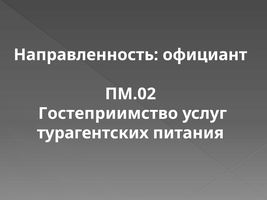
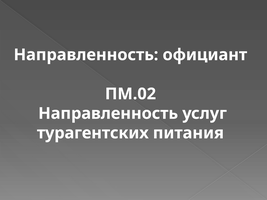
Гостеприимство at (108, 114): Гостеприимство -> Направленность
